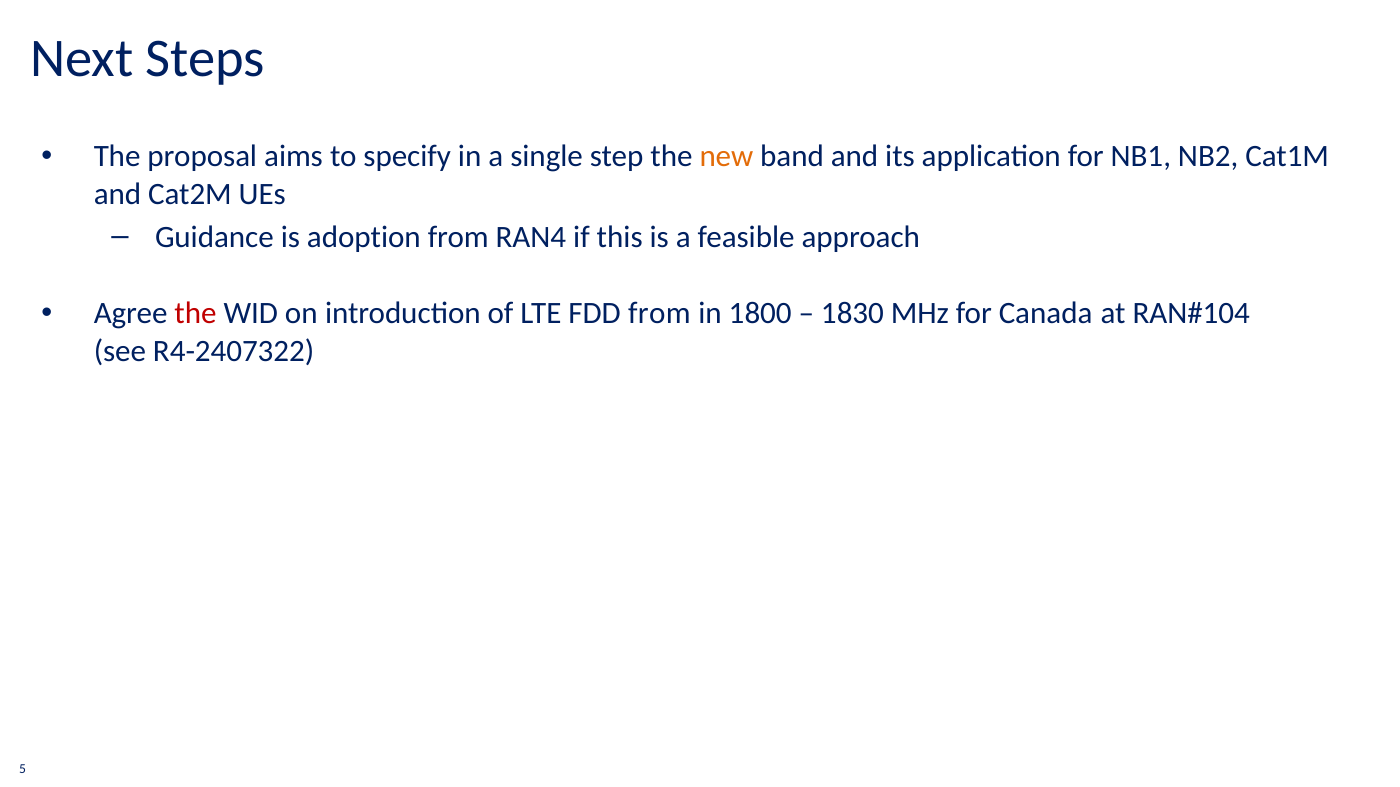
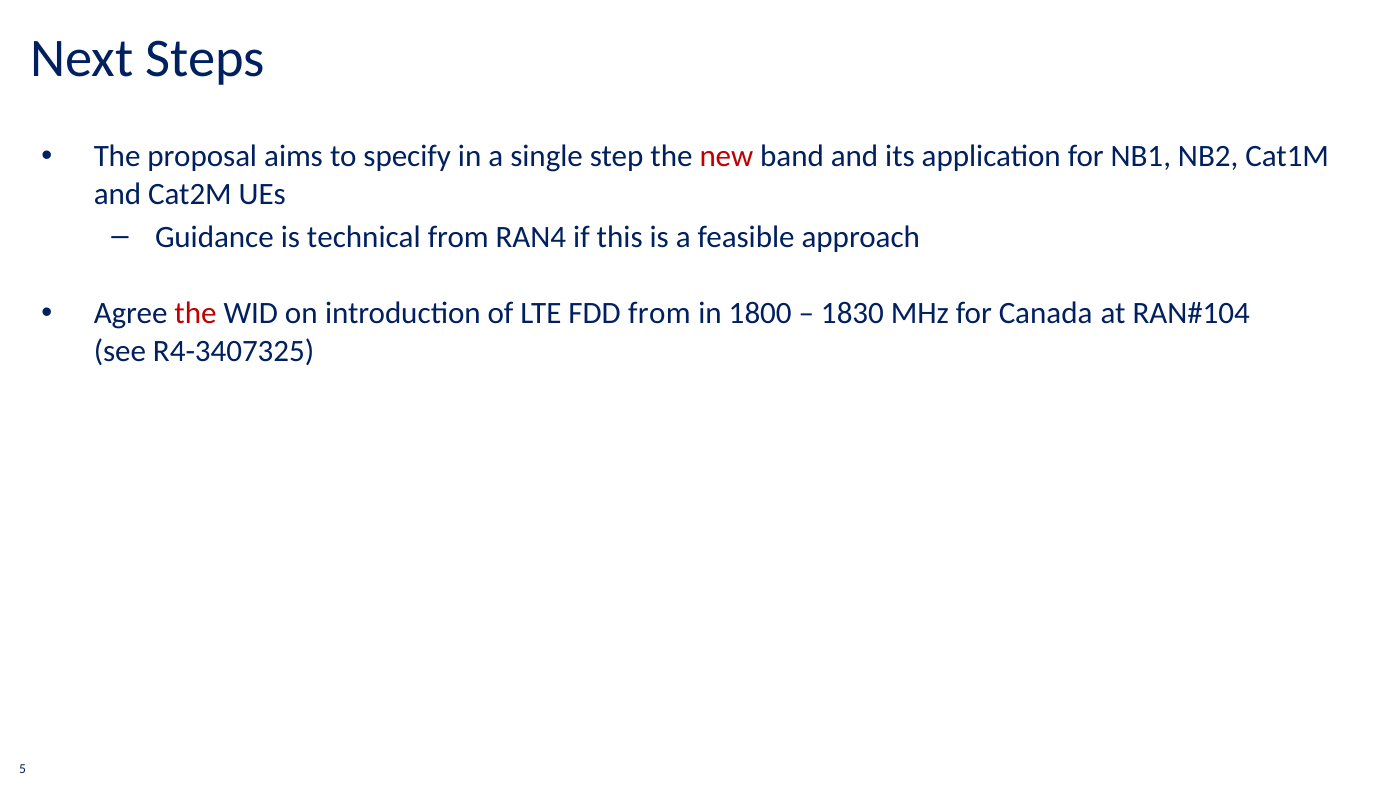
new colour: orange -> red
adoption: adoption -> technical
R4-2407322: R4-2407322 -> R4-3407325
